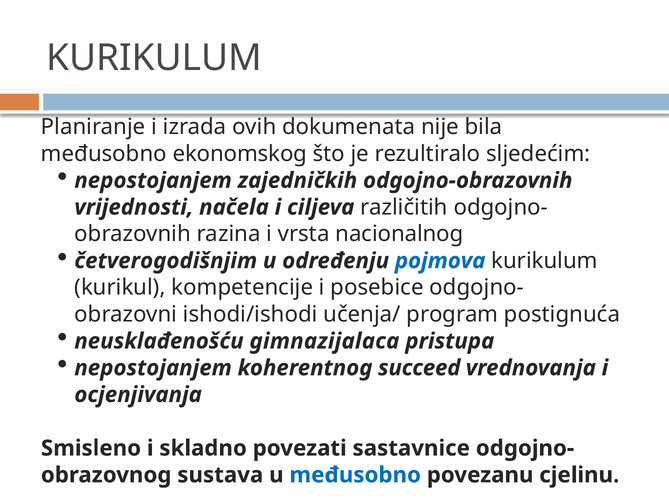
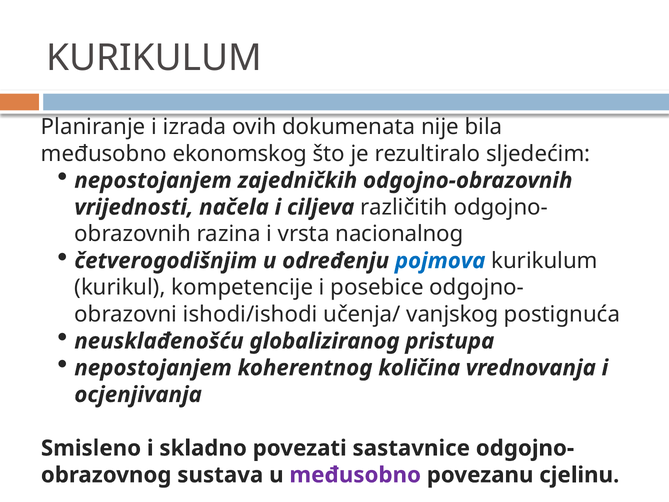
program: program -> vanjskog
gimnazijalaca: gimnazijalaca -> globaliziranog
succeed: succeed -> količina
međusobno at (355, 475) colour: blue -> purple
